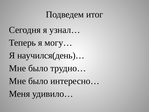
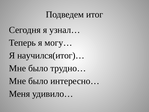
научился(день)…: научился(день)… -> научился(итог)…
